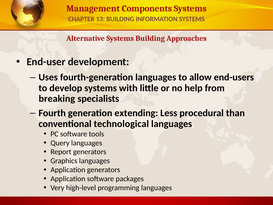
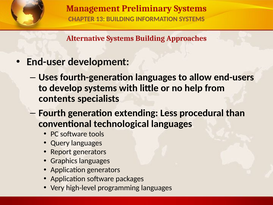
Components: Components -> Preliminary
breaking: breaking -> contents
